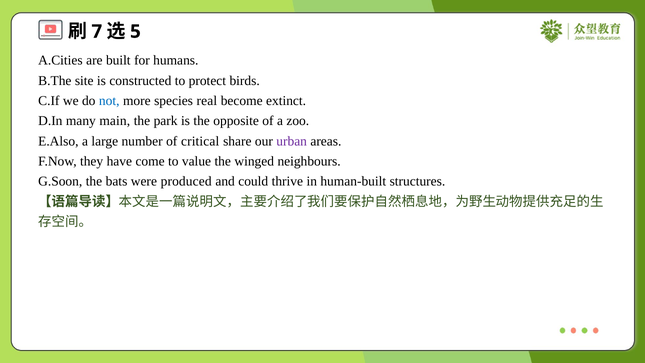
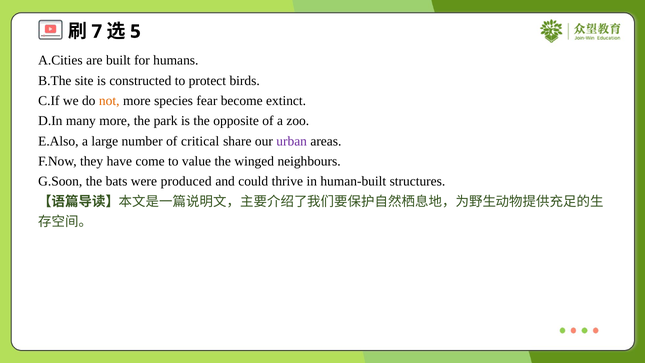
not colour: blue -> orange
real: real -> fear
many main: main -> more
